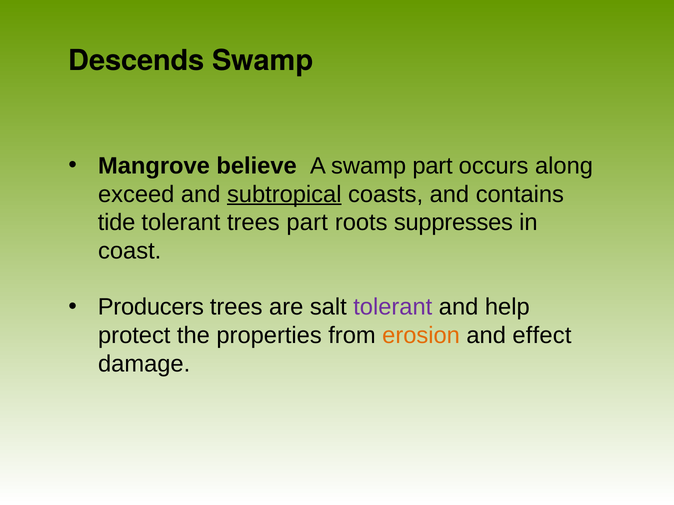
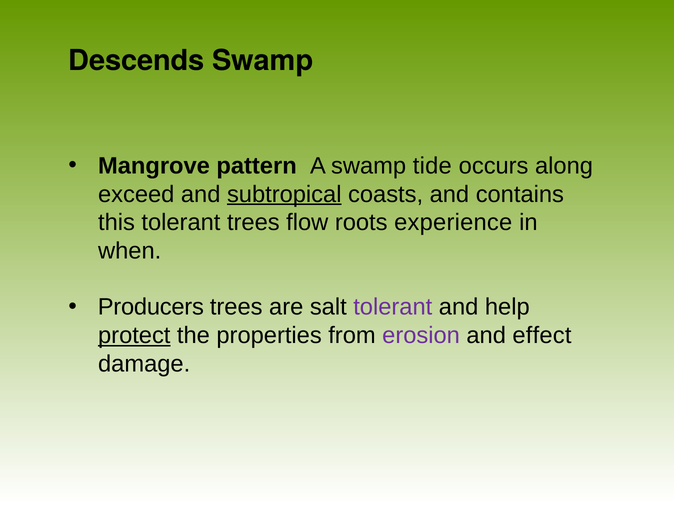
believe: believe -> pattern
swamp part: part -> tide
tide: tide -> this
trees part: part -> flow
suppresses: suppresses -> experience
coast: coast -> when
protect underline: none -> present
erosion colour: orange -> purple
